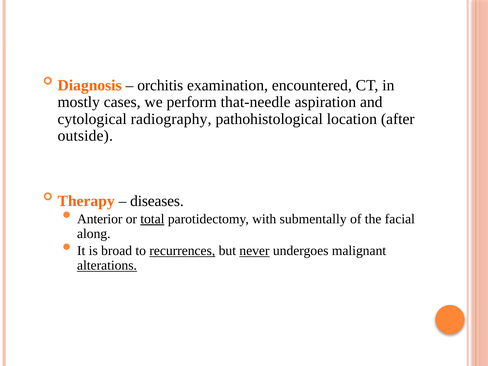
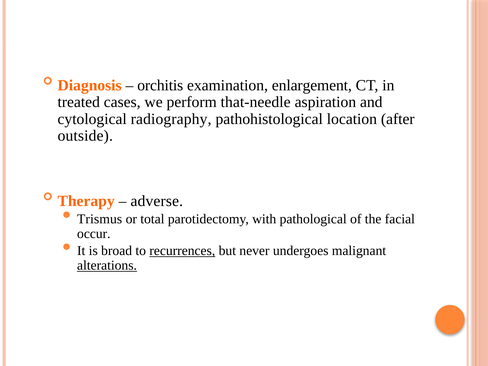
encountered: encountered -> enlargement
mostly: mostly -> treated
diseases: diseases -> adverse
Anterior: Anterior -> Trismus
total underline: present -> none
submentally: submentally -> pathological
along: along -> occur
never underline: present -> none
